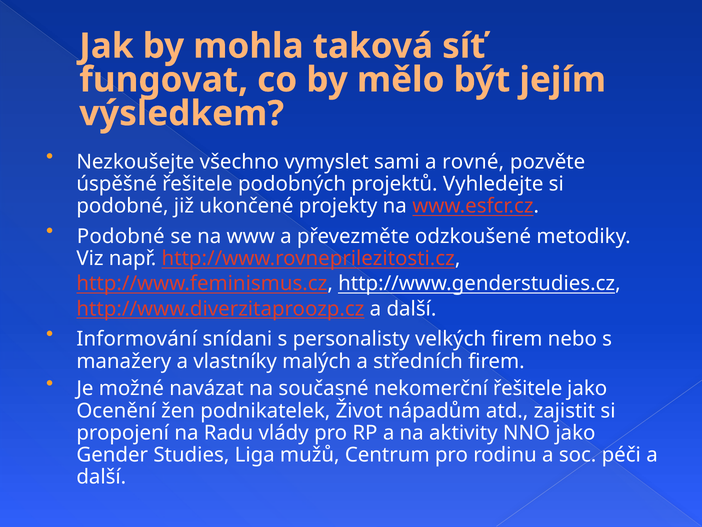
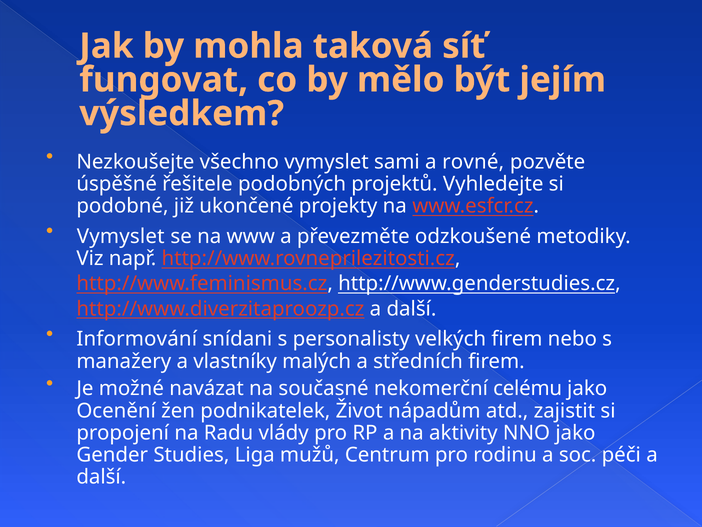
Podobné at (121, 236): Podobné -> Vymyslet
nekomerční řešitele: řešitele -> celému
